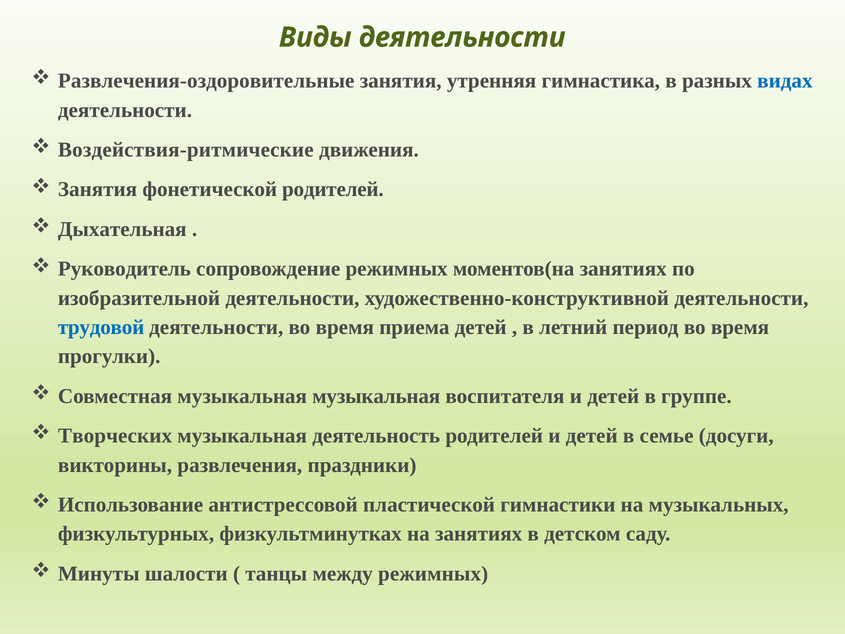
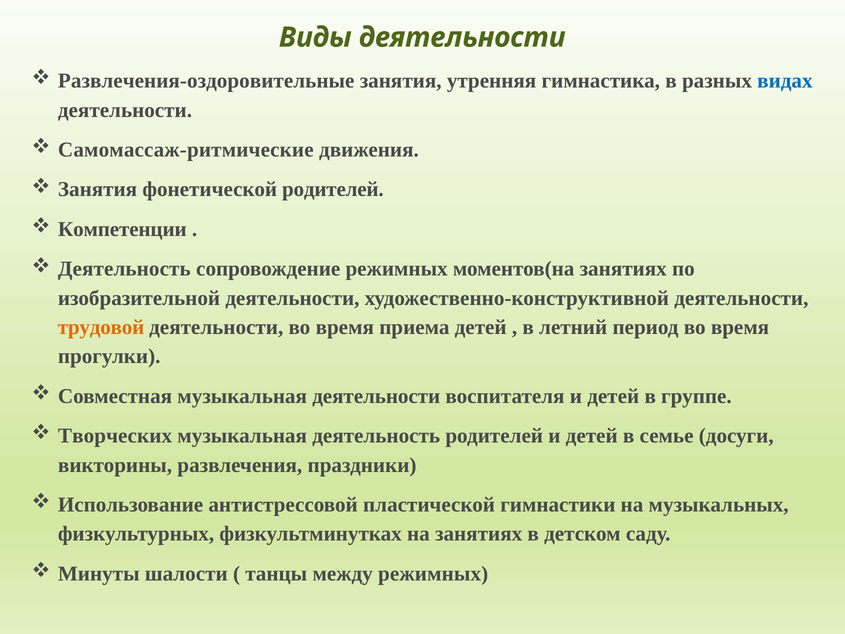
Воздействия-ритмические: Воздействия-ритмические -> Самомассаж-ритмические
Дыхательная: Дыхательная -> Компетенции
Руководитель at (124, 269): Руководитель -> Деятельность
трудовой colour: blue -> orange
музыкальная музыкальная: музыкальная -> деятельности
